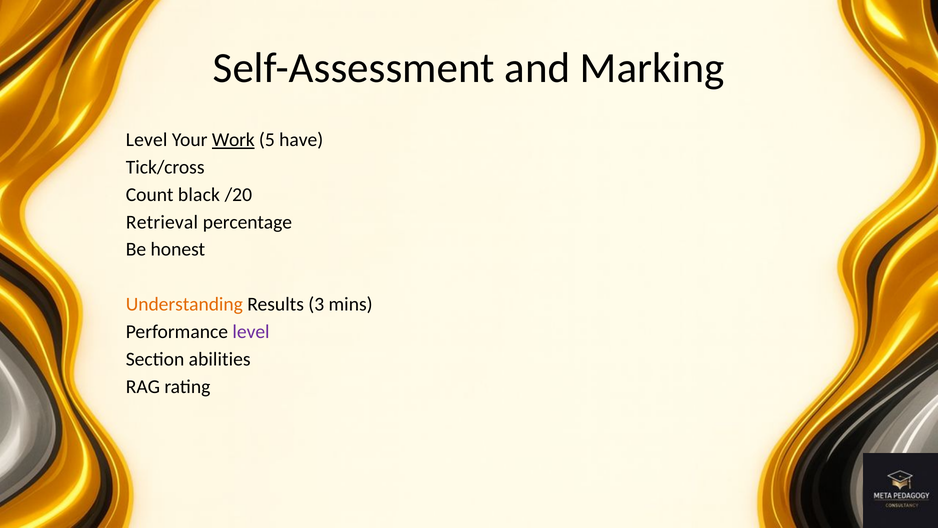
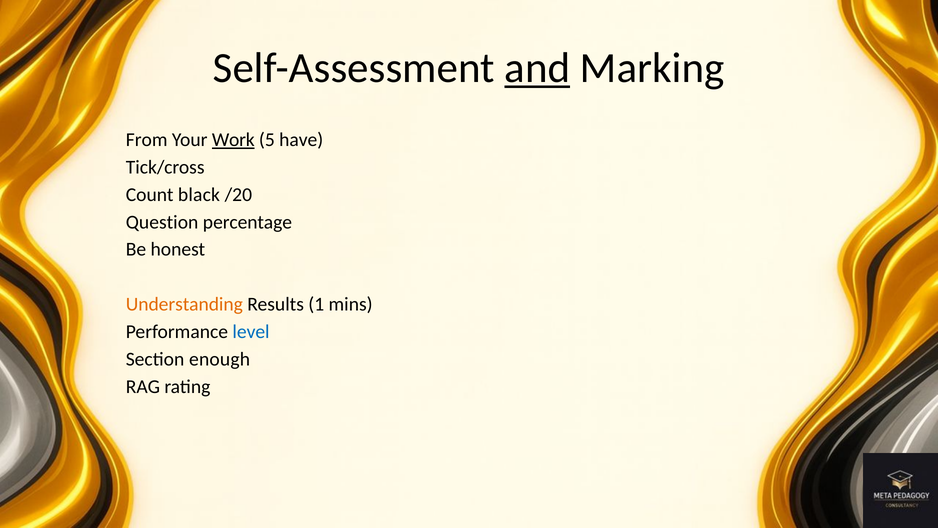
and underline: none -> present
Level at (147, 140): Level -> From
Retrieval: Retrieval -> Question
3: 3 -> 1
level at (251, 332) colour: purple -> blue
abilities: abilities -> enough
